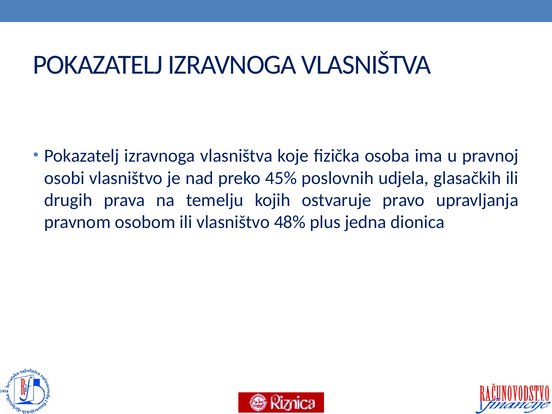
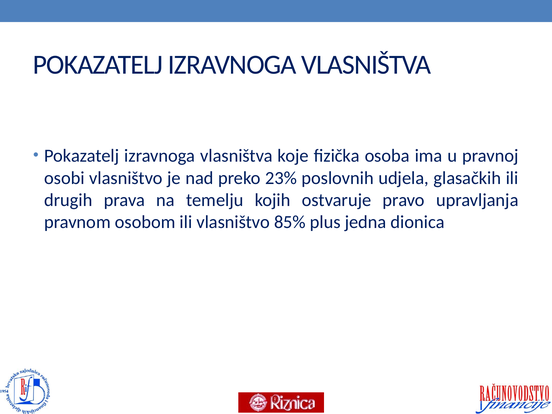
45%: 45% -> 23%
48%: 48% -> 85%
